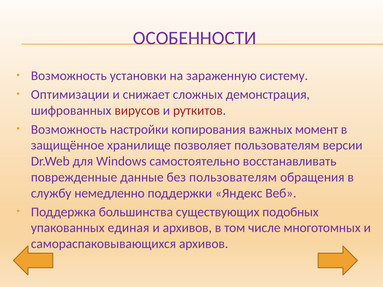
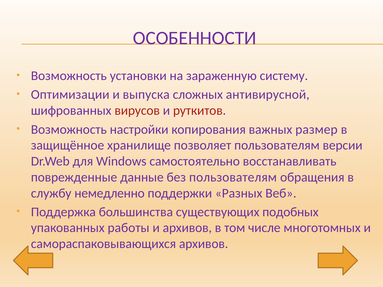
снижает: снижает -> выпуска
демонстрация: демонстрация -> антивирусной
момент: момент -> размер
Яндекс: Яндекс -> Разных
единая: единая -> работы
